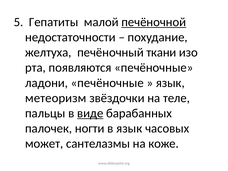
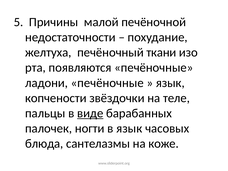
Гепатиты: Гепатиты -> Причины
печёночной underline: present -> none
метеоризм: метеоризм -> копчености
может: может -> блюда
